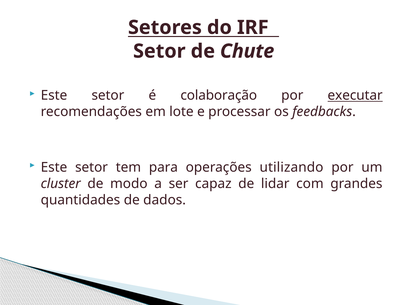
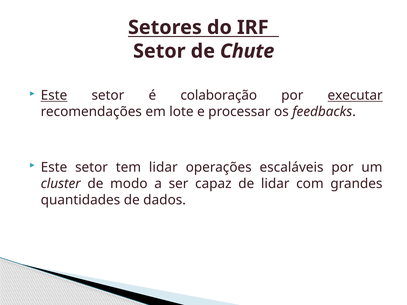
Este at (54, 96) underline: none -> present
tem para: para -> lidar
utilizando: utilizando -> escaláveis
